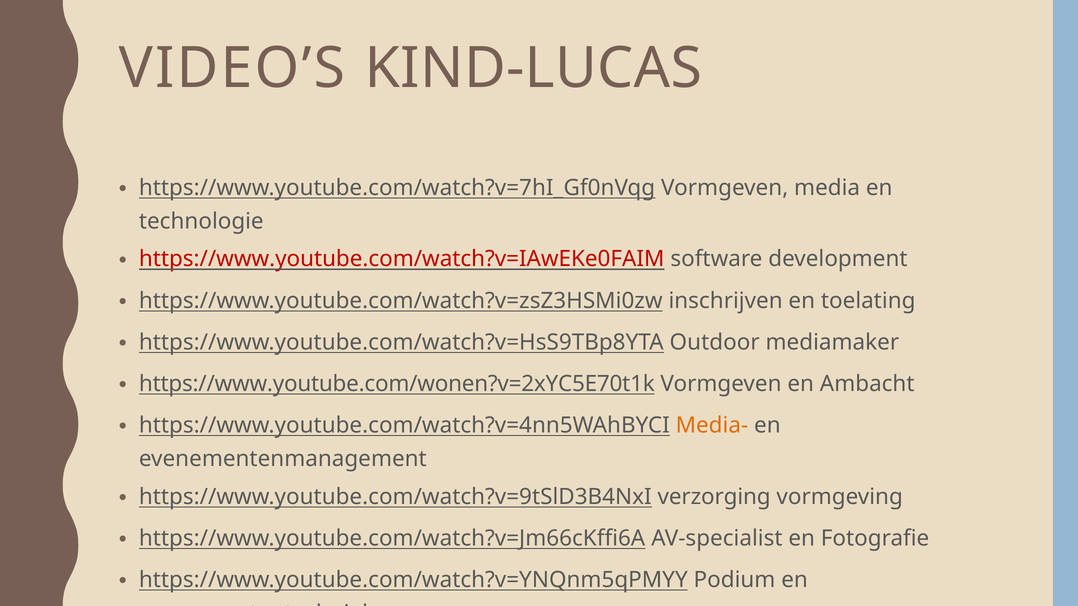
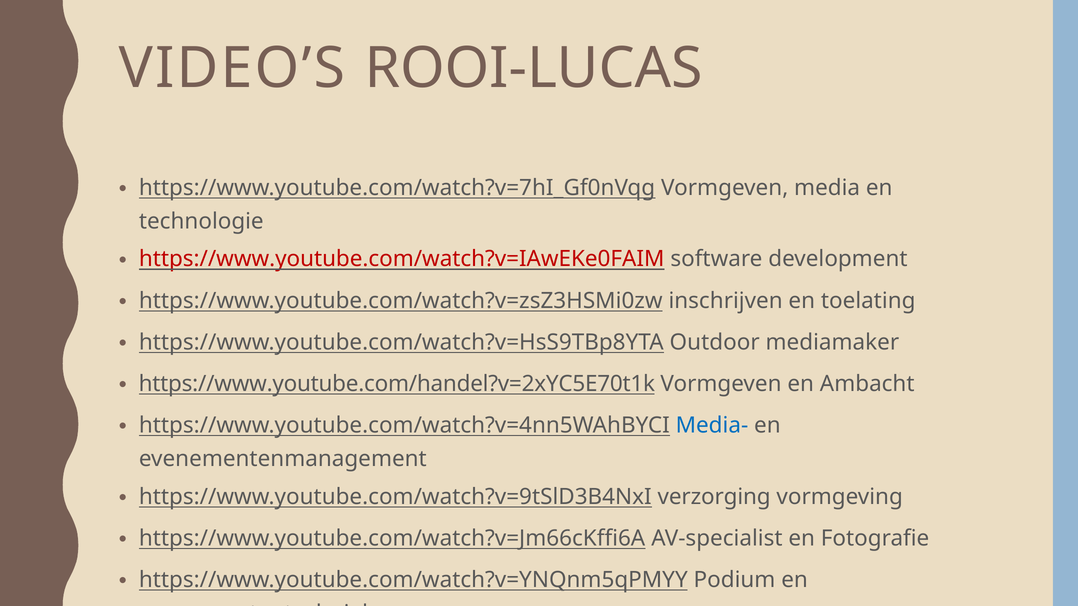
KIND-LUCAS: KIND-LUCAS -> ROOI-LUCAS
https://www.youtube.com/wonen?v=2xYC5E70t1k: https://www.youtube.com/wonen?v=2xYC5E70t1k -> https://www.youtube.com/handel?v=2xYC5E70t1k
Media- colour: orange -> blue
